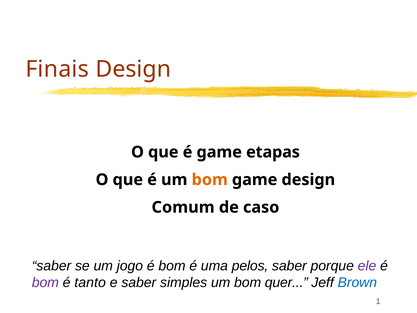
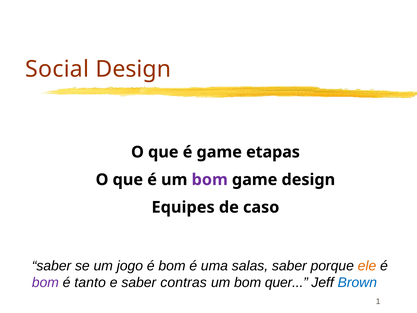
Finais: Finais -> Social
bom at (210, 180) colour: orange -> purple
Comum: Comum -> Equipes
pelos: pelos -> salas
ele colour: purple -> orange
simples: simples -> contras
